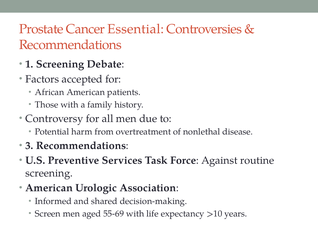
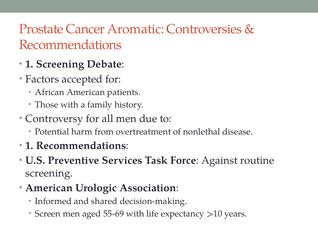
Essential: Essential -> Aromatic
3 at (29, 146): 3 -> 1
